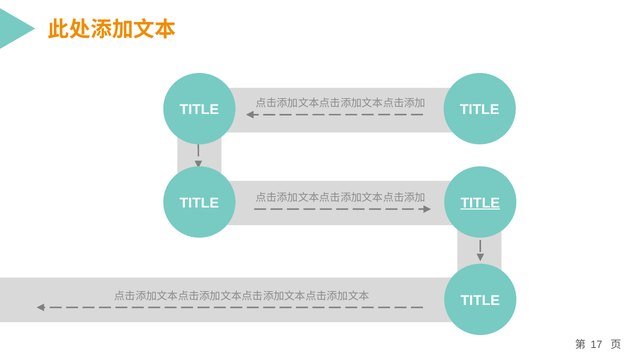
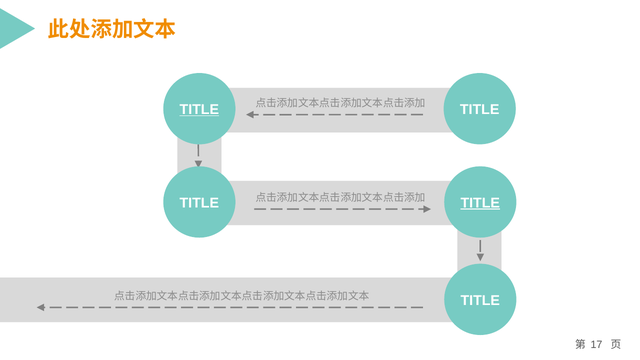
TITLE at (199, 110) underline: none -> present
